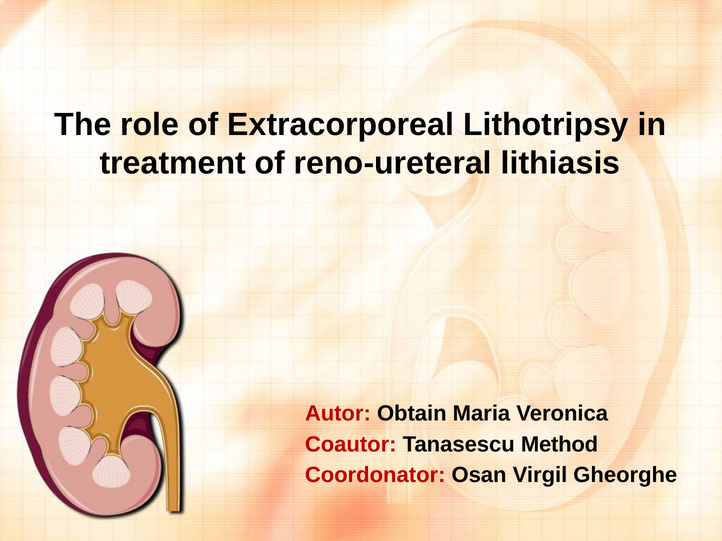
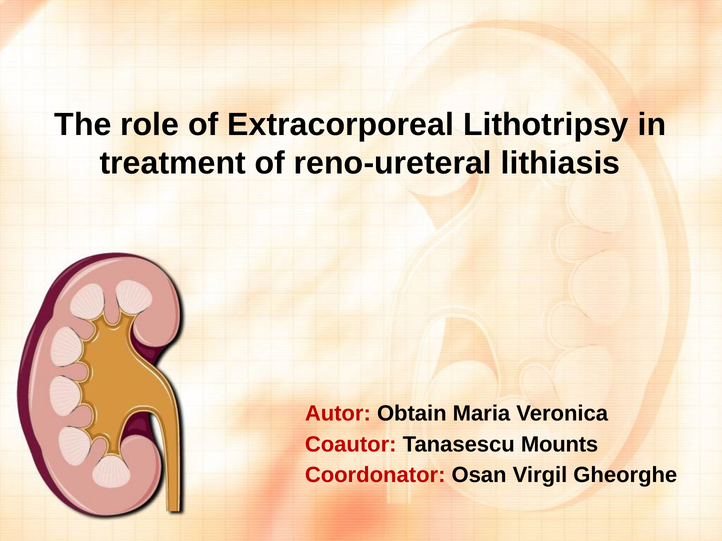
Method: Method -> Mounts
